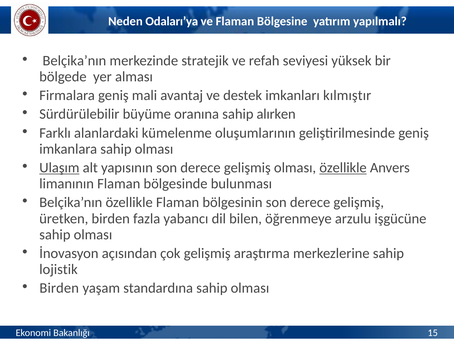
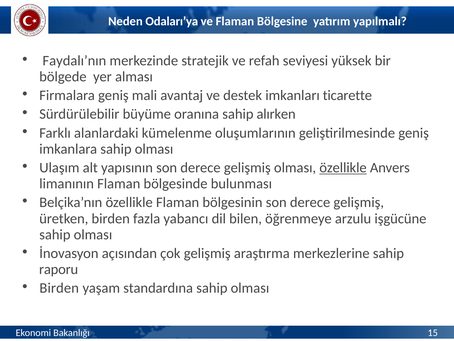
Belçika’nın at (74, 61): Belçika’nın -> Faydalı’nın
kılmıştır: kılmıştır -> ticarette
Ulaşım underline: present -> none
lojistik: lojistik -> raporu
